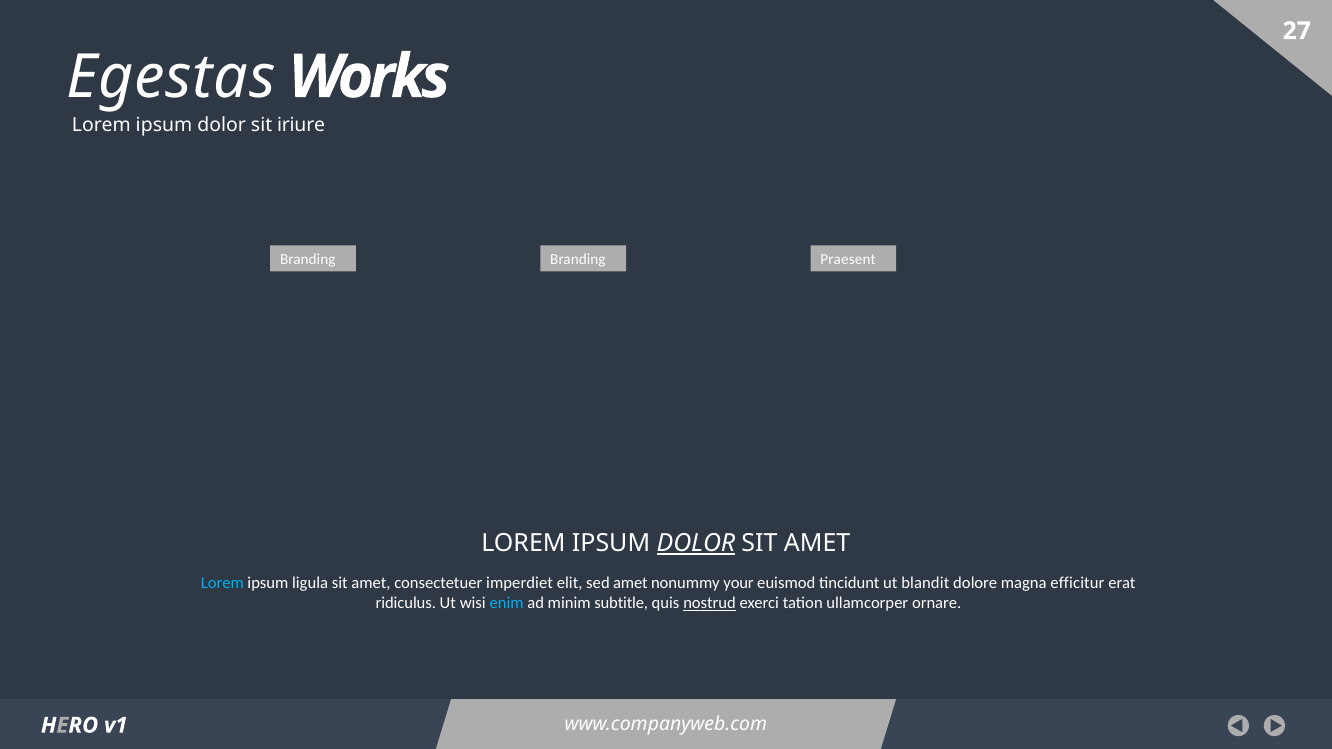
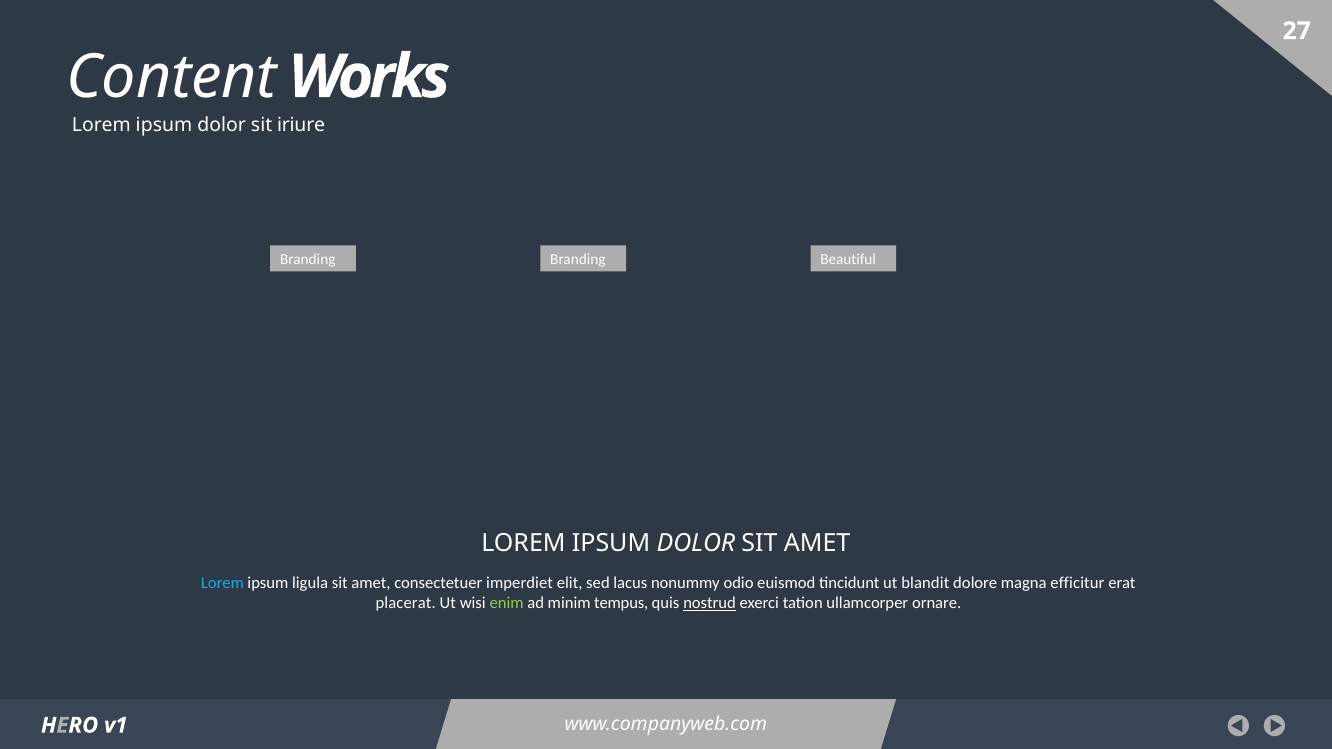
Egestas: Egestas -> Content
Praesent: Praesent -> Beautiful
DOLOR at (696, 544) underline: present -> none
sed amet: amet -> lacus
your: your -> odio
ridiculus: ridiculus -> placerat
enim colour: light blue -> light green
subtitle: subtitle -> tempus
